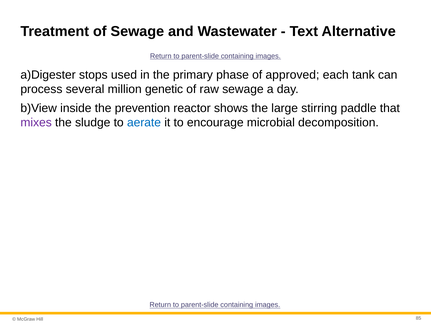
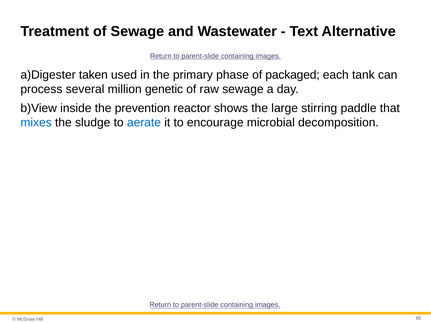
stops: stops -> taken
approved: approved -> packaged
mixes colour: purple -> blue
